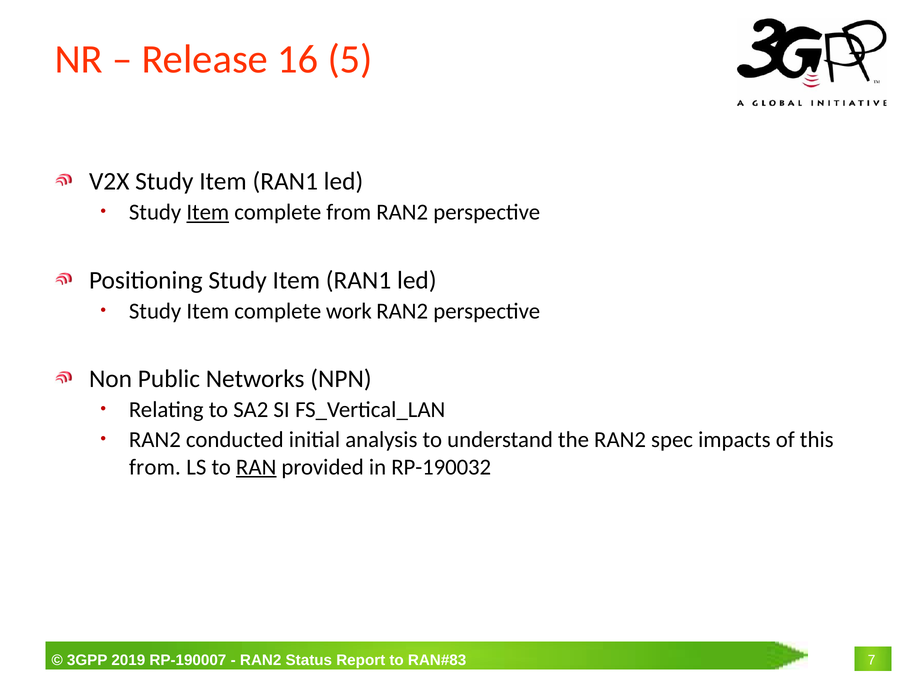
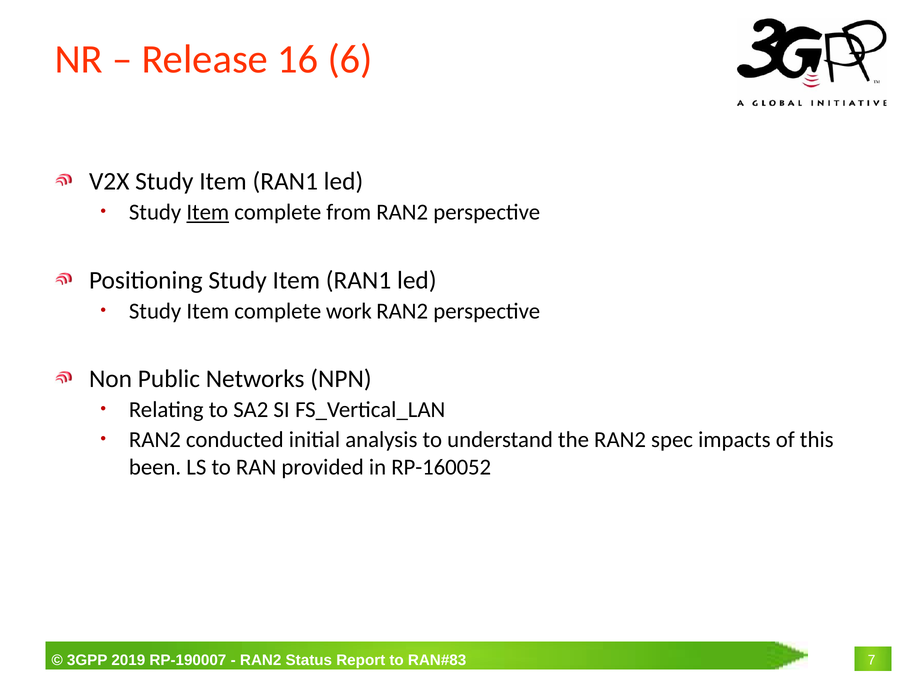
5: 5 -> 6
from at (155, 467): from -> been
RAN underline: present -> none
RP-190032: RP-190032 -> RP-160052
